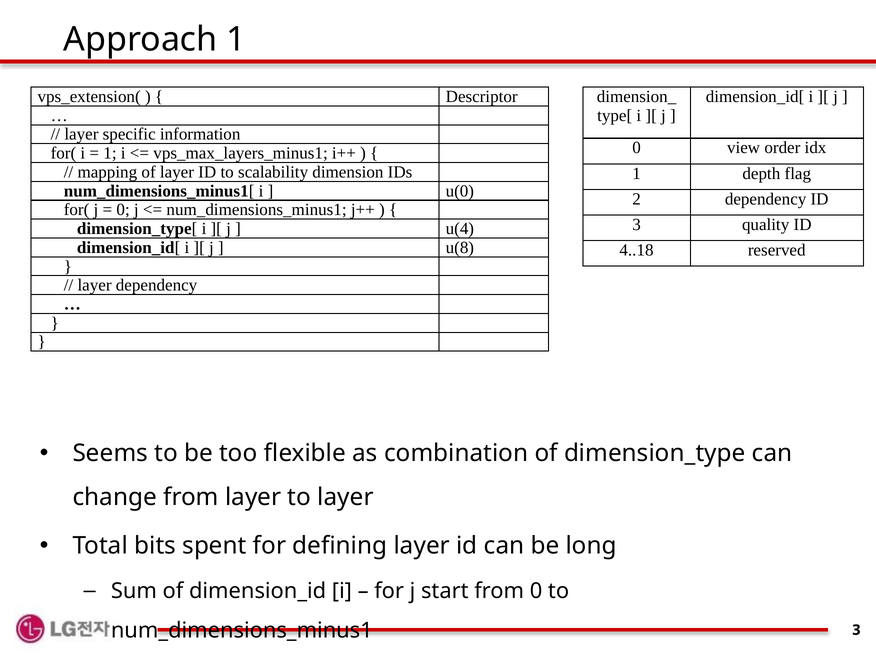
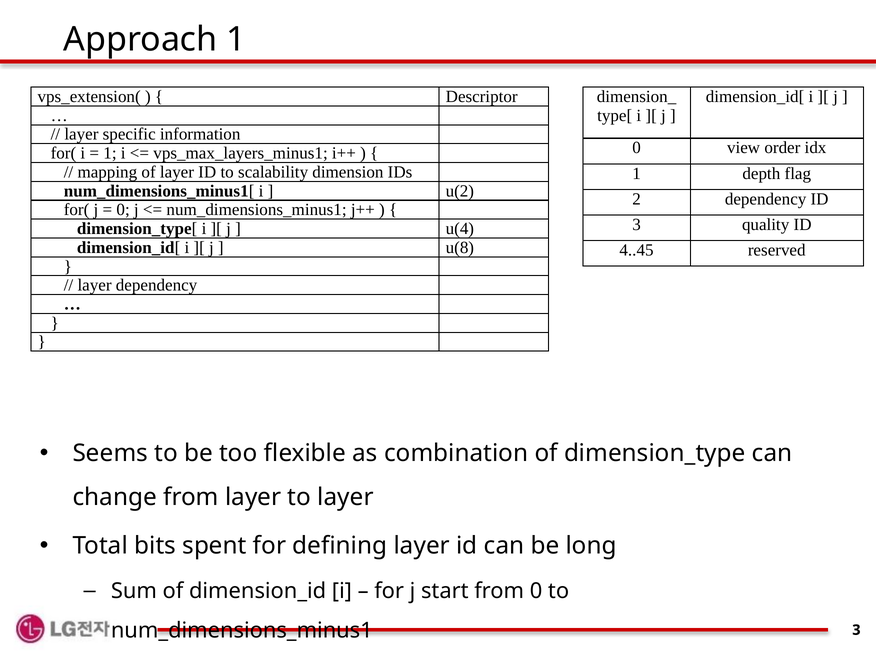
u(0: u(0 -> u(2
4..18: 4..18 -> 4..45
